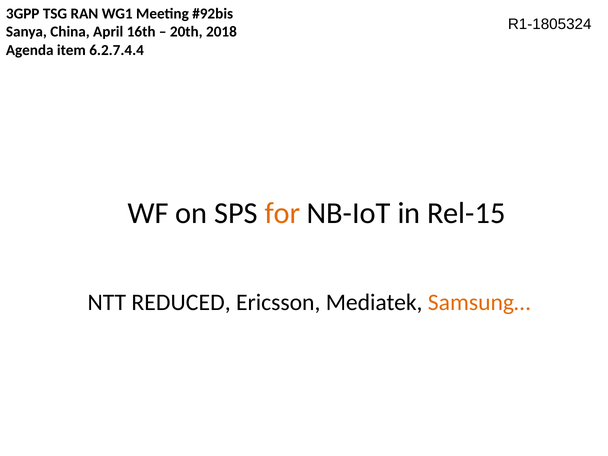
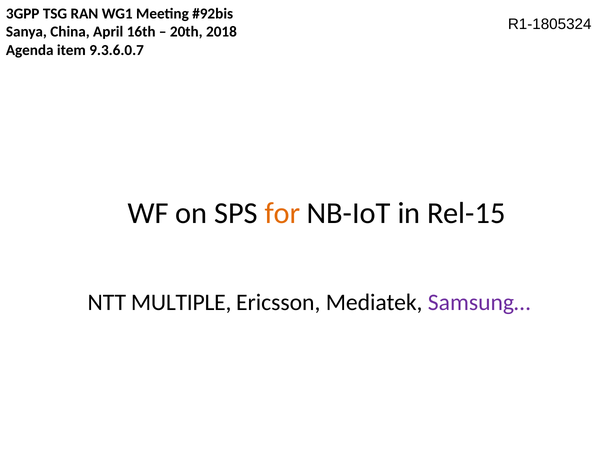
6.2.7.4.4: 6.2.7.4.4 -> 9.3.6.0.7
REDUCED: REDUCED -> MULTIPLE
Samsung… colour: orange -> purple
